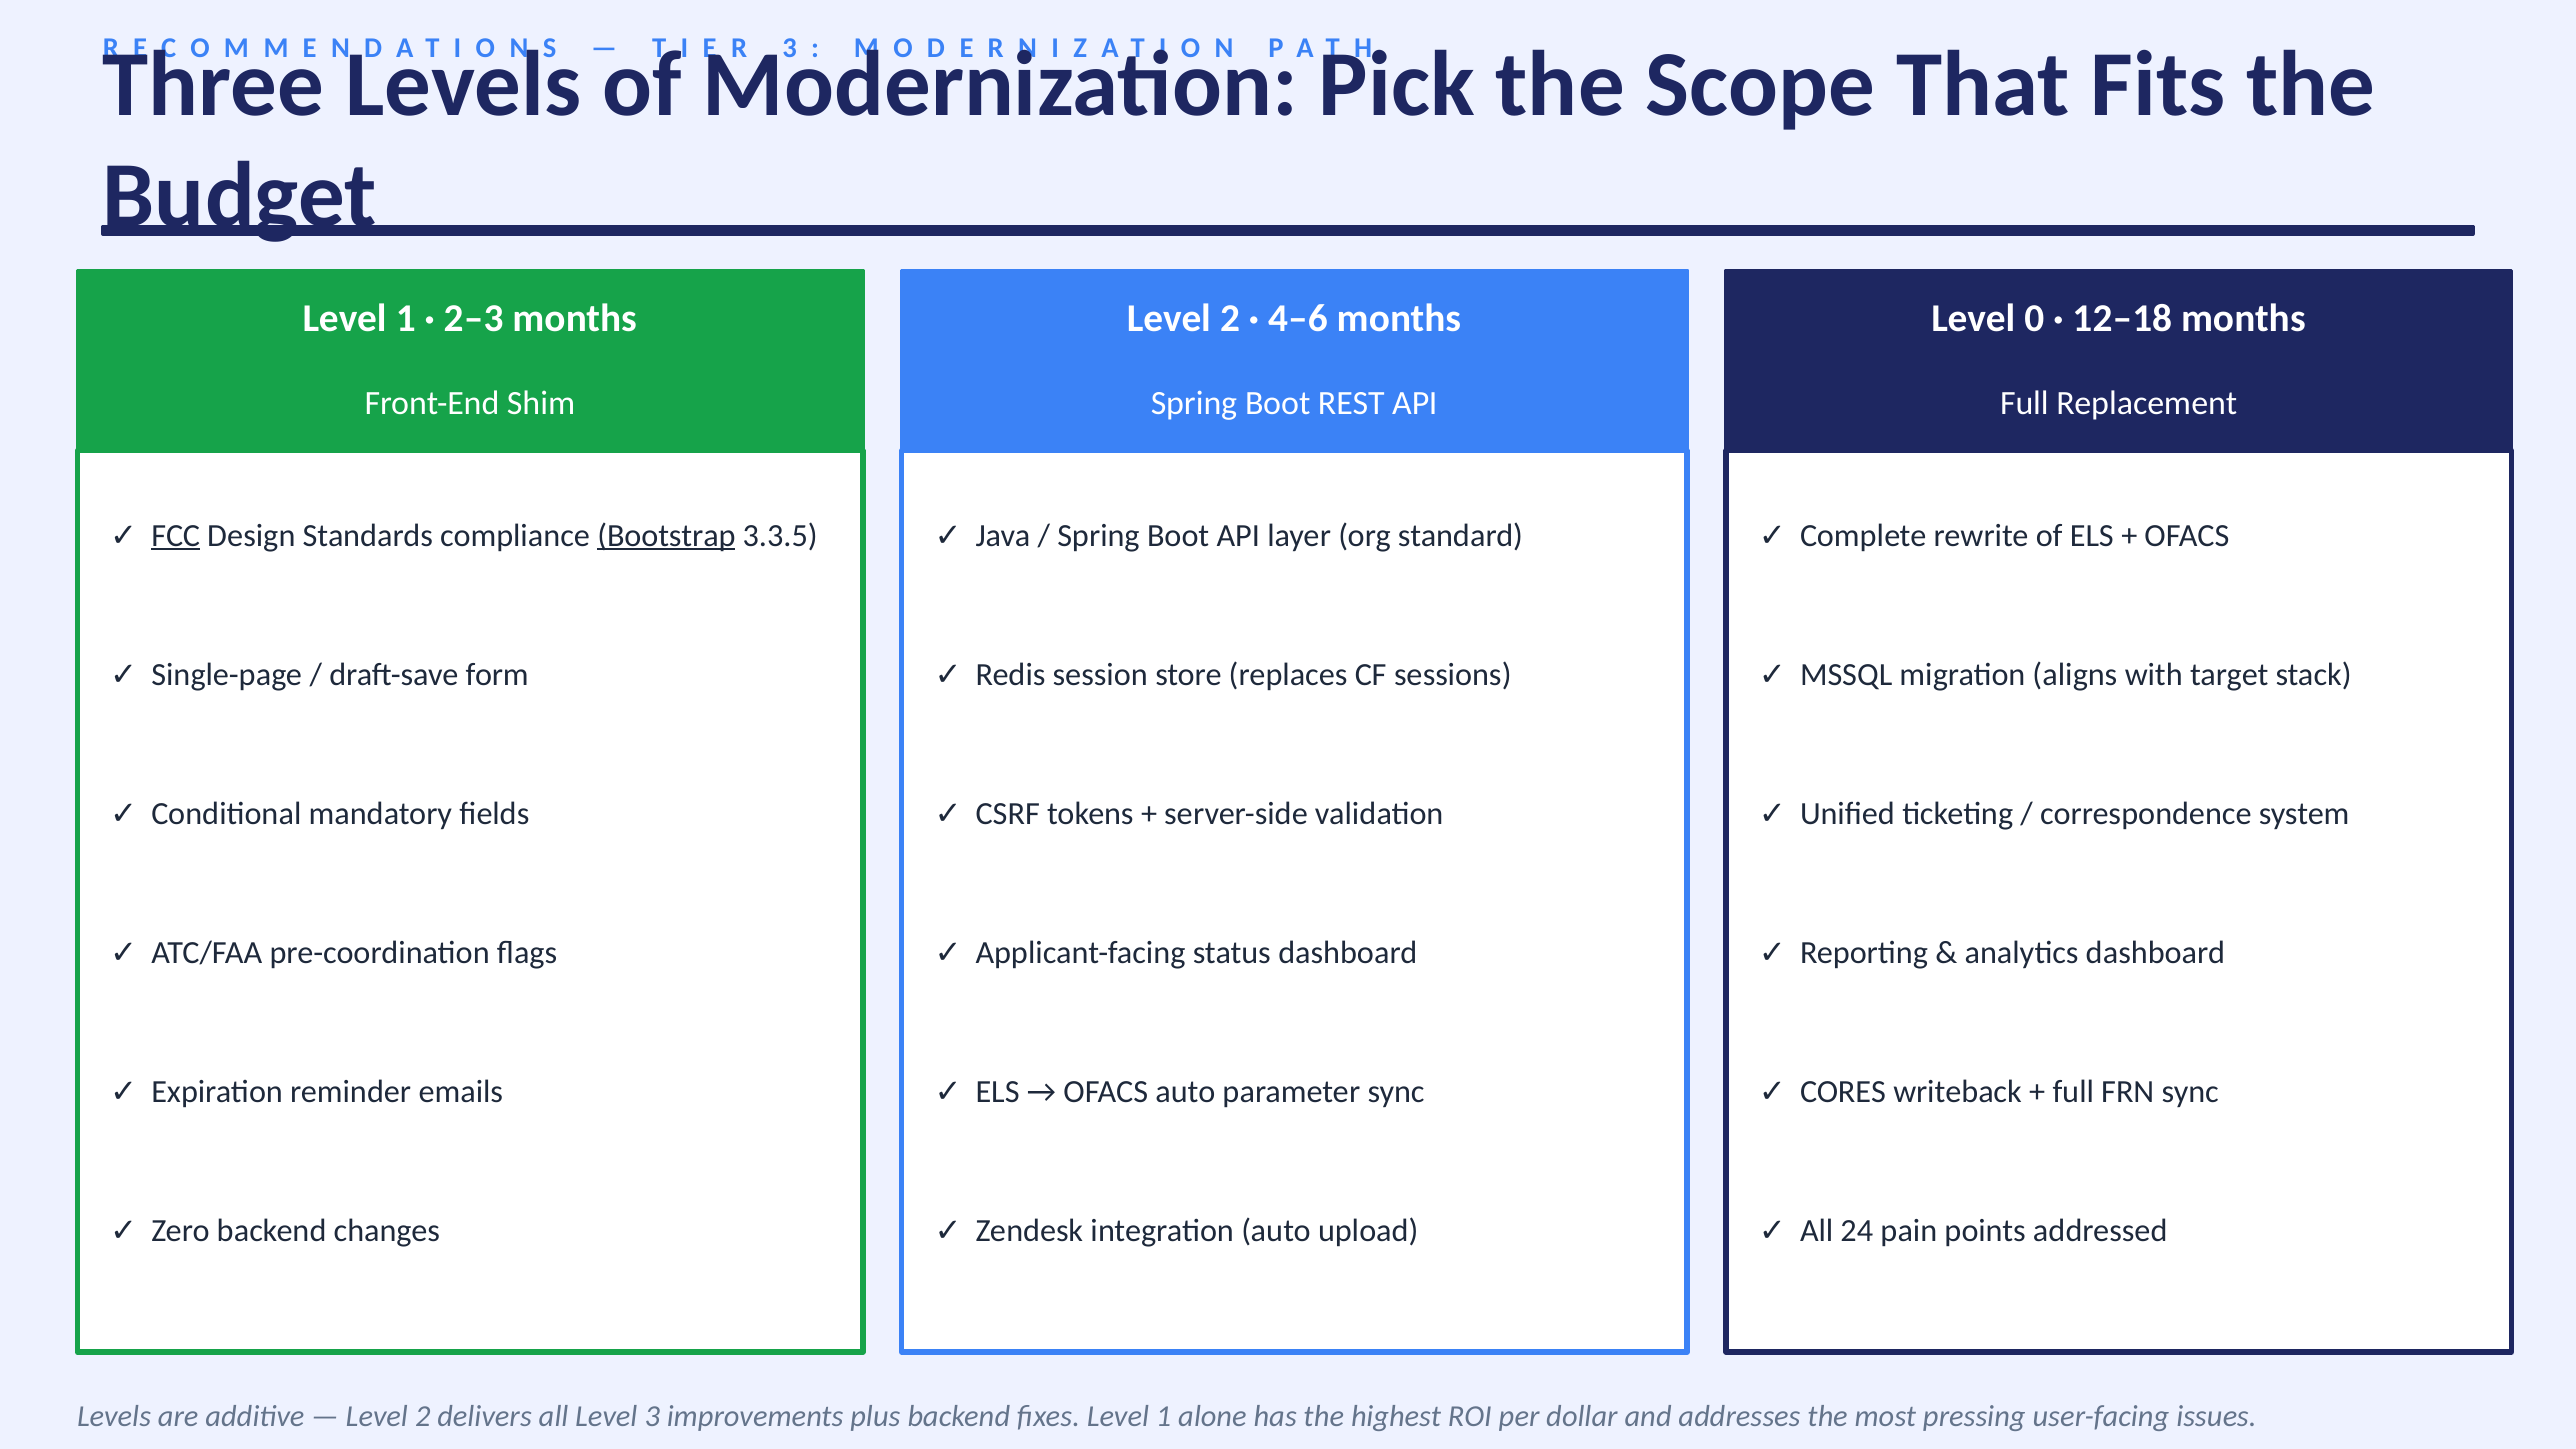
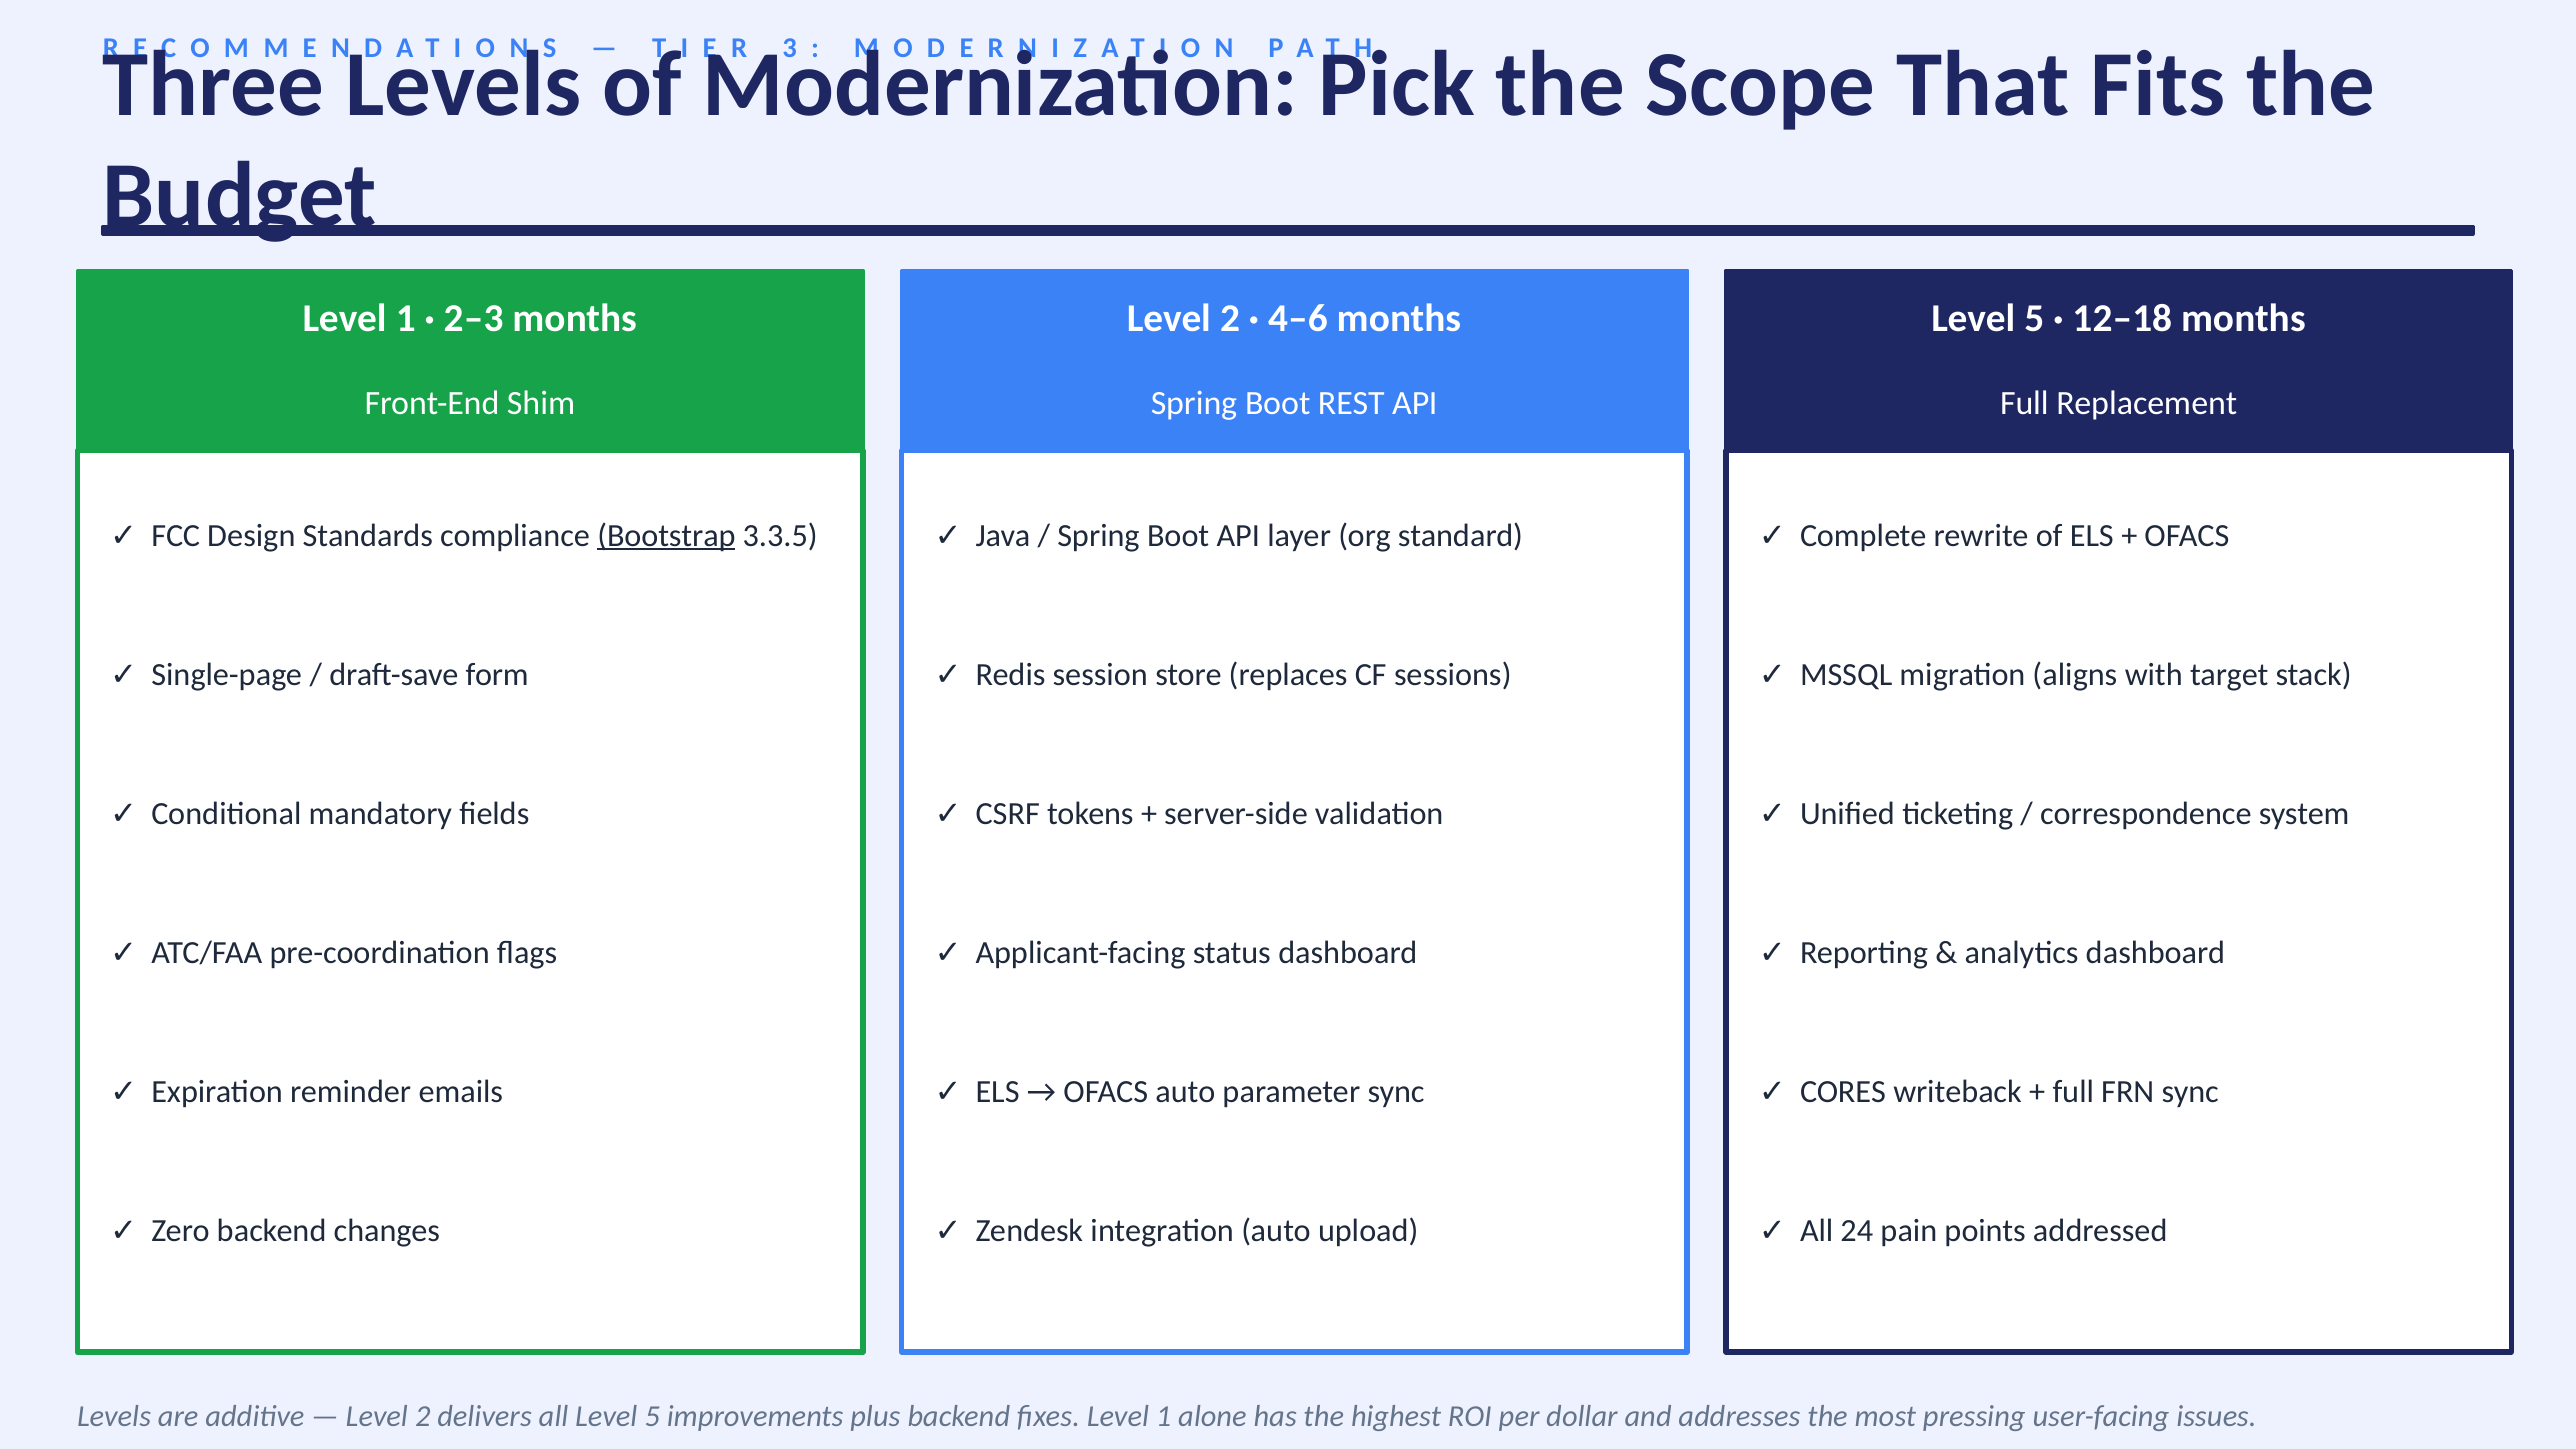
0 at (2034, 318): 0 -> 5
FCC underline: present -> none
all Level 3: 3 -> 5
